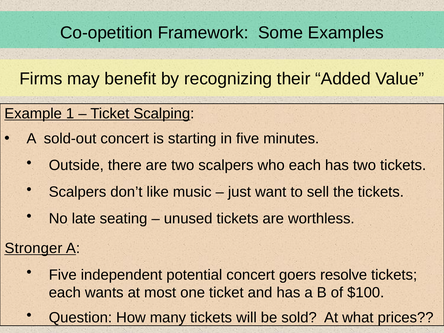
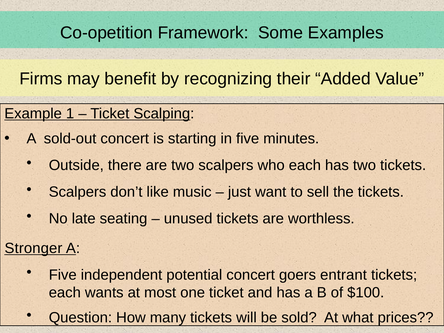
resolve: resolve -> entrant
